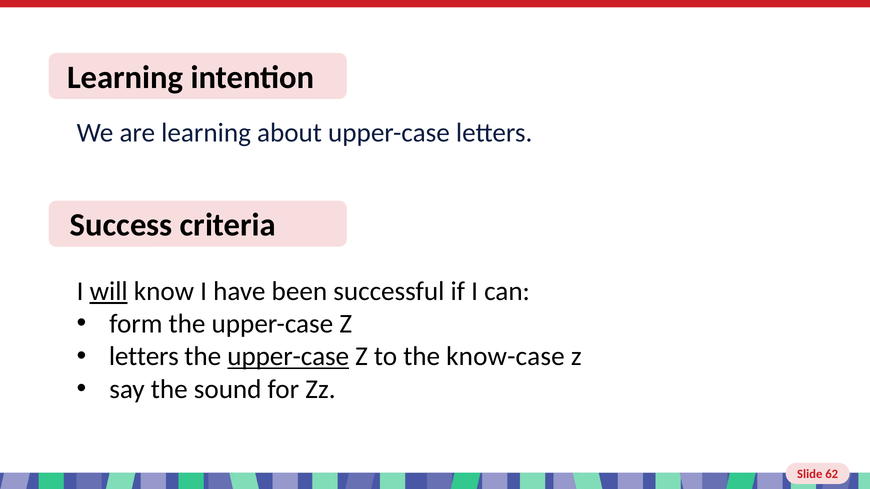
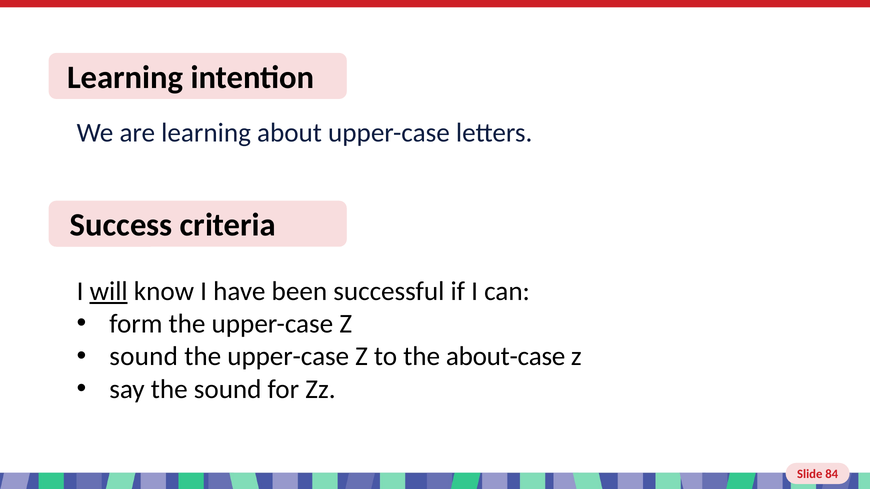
letters at (144, 357): letters -> sound
upper-case at (288, 357) underline: present -> none
know-case: know-case -> about-case
62: 62 -> 84
